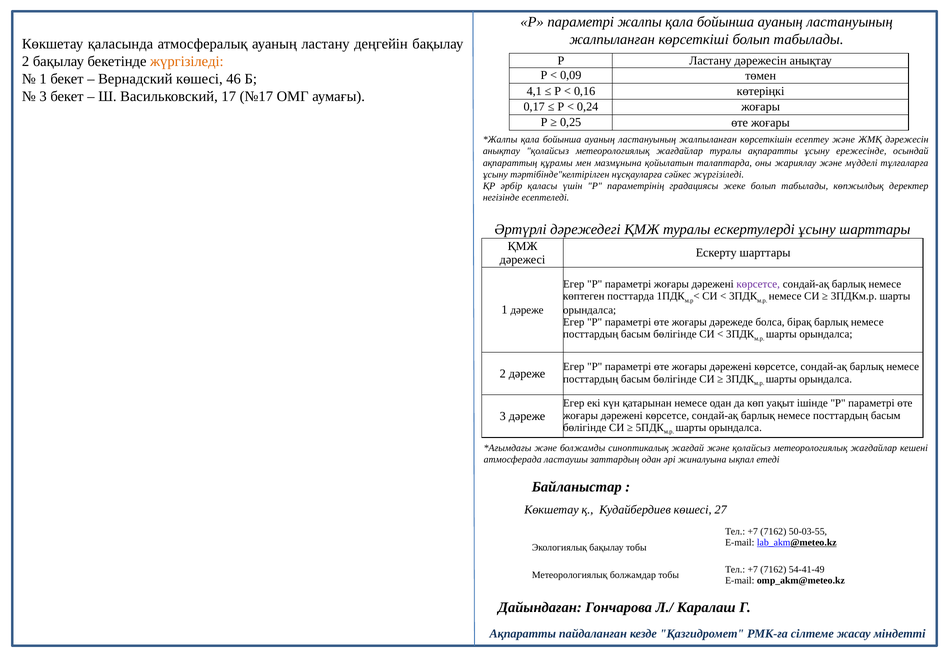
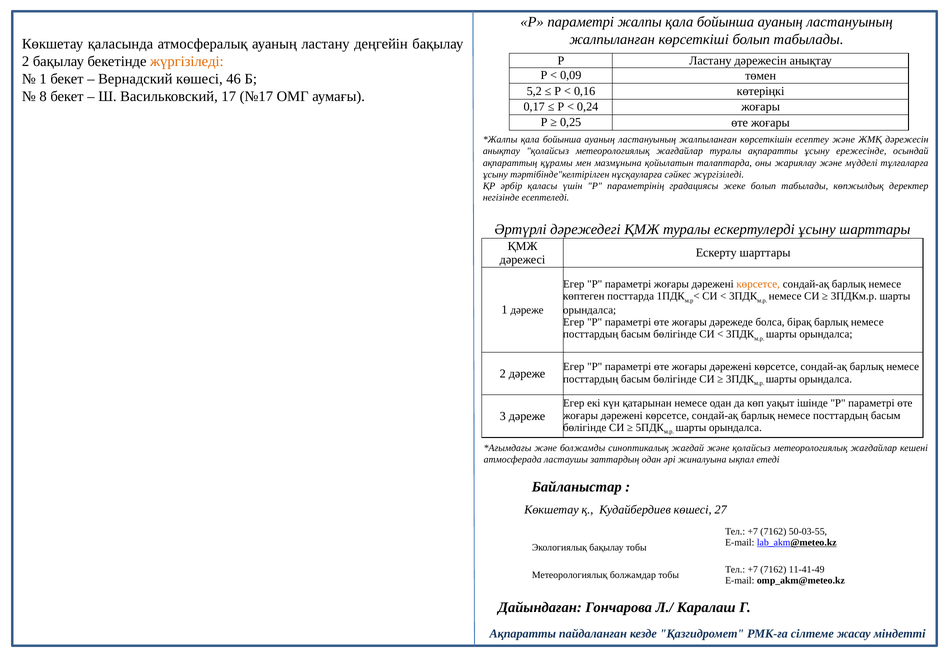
4,1: 4,1 -> 5,2
3 at (43, 96): 3 -> 8
көрсетсе at (758, 284) colour: purple -> orange
54-41-49: 54-41-49 -> 11-41-49
